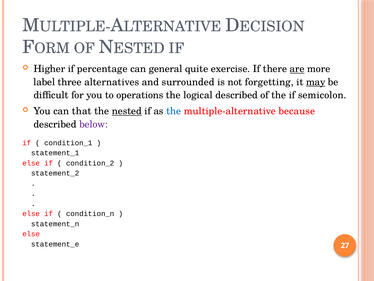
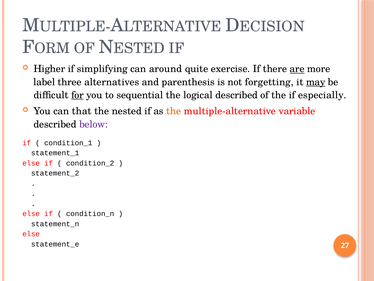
percentage: percentage -> simplifying
general: general -> around
surrounded: surrounded -> parenthesis
for underline: none -> present
operations: operations -> sequential
semicolon: semicolon -> especially
nested underline: present -> none
the at (174, 111) colour: blue -> orange
because: because -> variable
